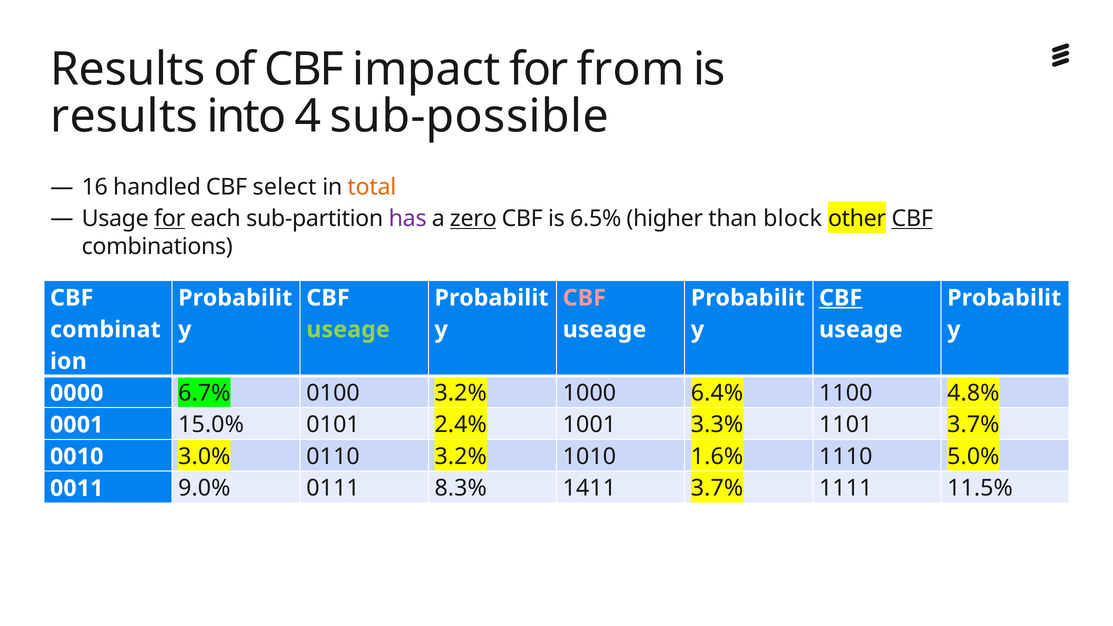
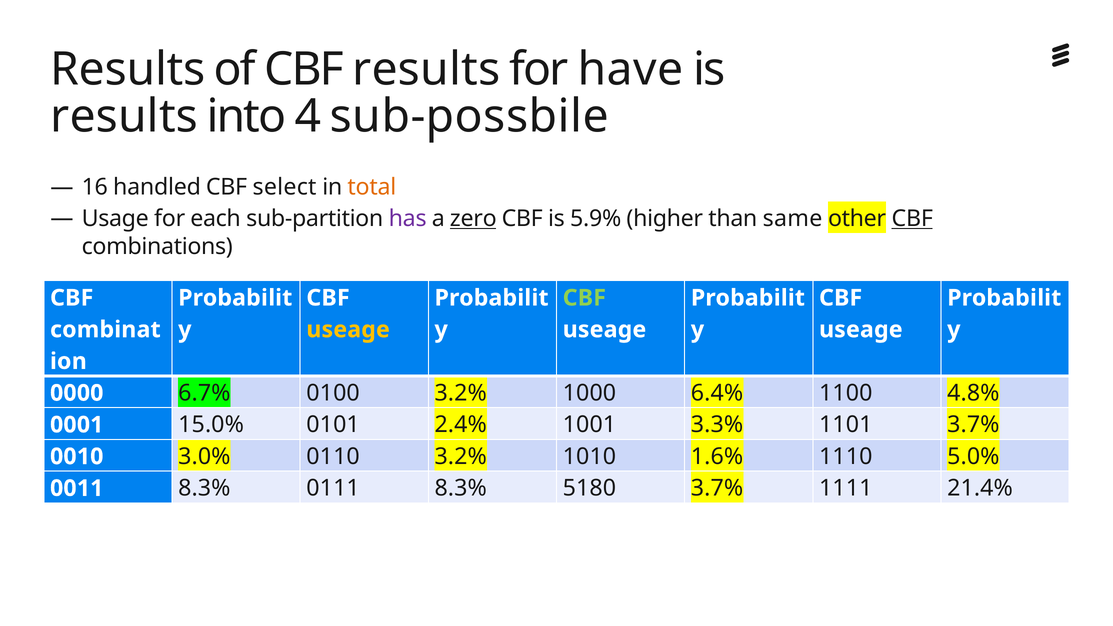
CBF impact: impact -> results
from: from -> have
sub-possible: sub-possible -> sub-possbile
for at (170, 219) underline: present -> none
6.5%: 6.5% -> 5.9%
block: block -> same
CBF at (584, 298) colour: pink -> light green
CBF at (841, 298) underline: present -> none
useage at (348, 330) colour: light green -> yellow
0011 9.0%: 9.0% -> 8.3%
1411: 1411 -> 5180
11.5%: 11.5% -> 21.4%
